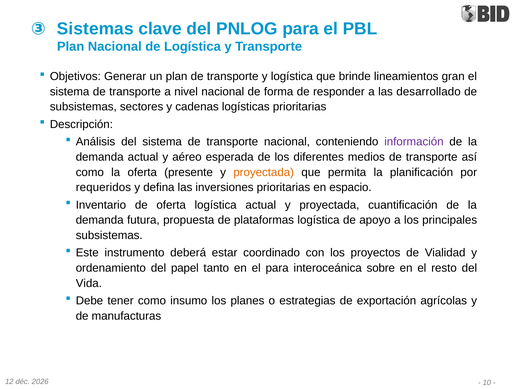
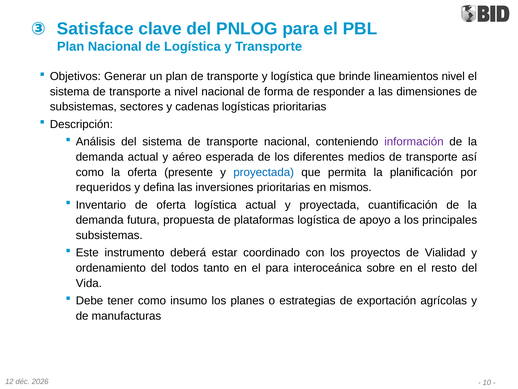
Sistemas: Sistemas -> Satisface
lineamientos gran: gran -> nivel
desarrollado: desarrollado -> dimensiones
proyectada at (264, 172) colour: orange -> blue
espacio: espacio -> mismos
papel: papel -> todos
